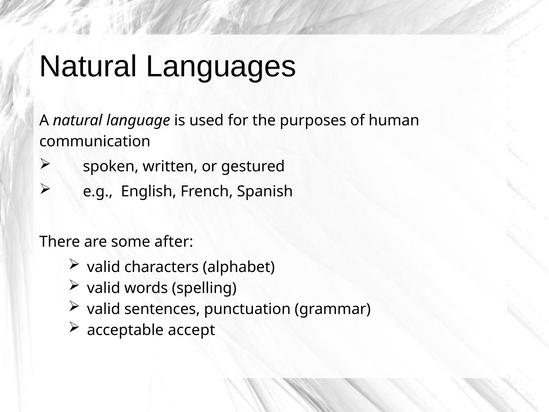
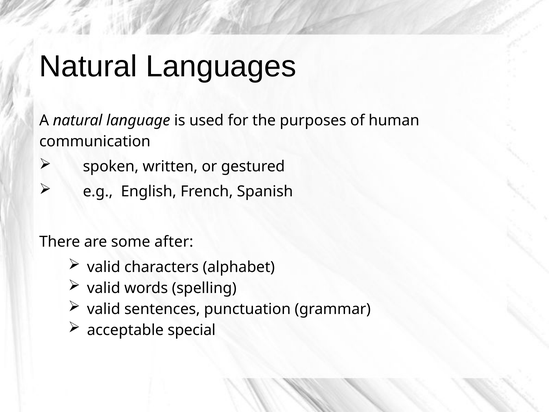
accept: accept -> special
